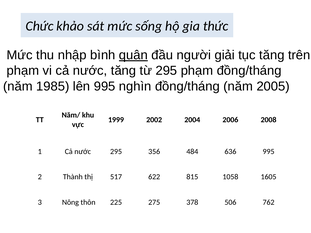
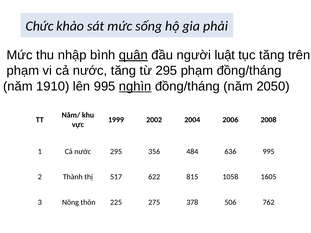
thức: thức -> phải
giải: giải -> luật
1985: 1985 -> 1910
nghìn underline: none -> present
2005: 2005 -> 2050
